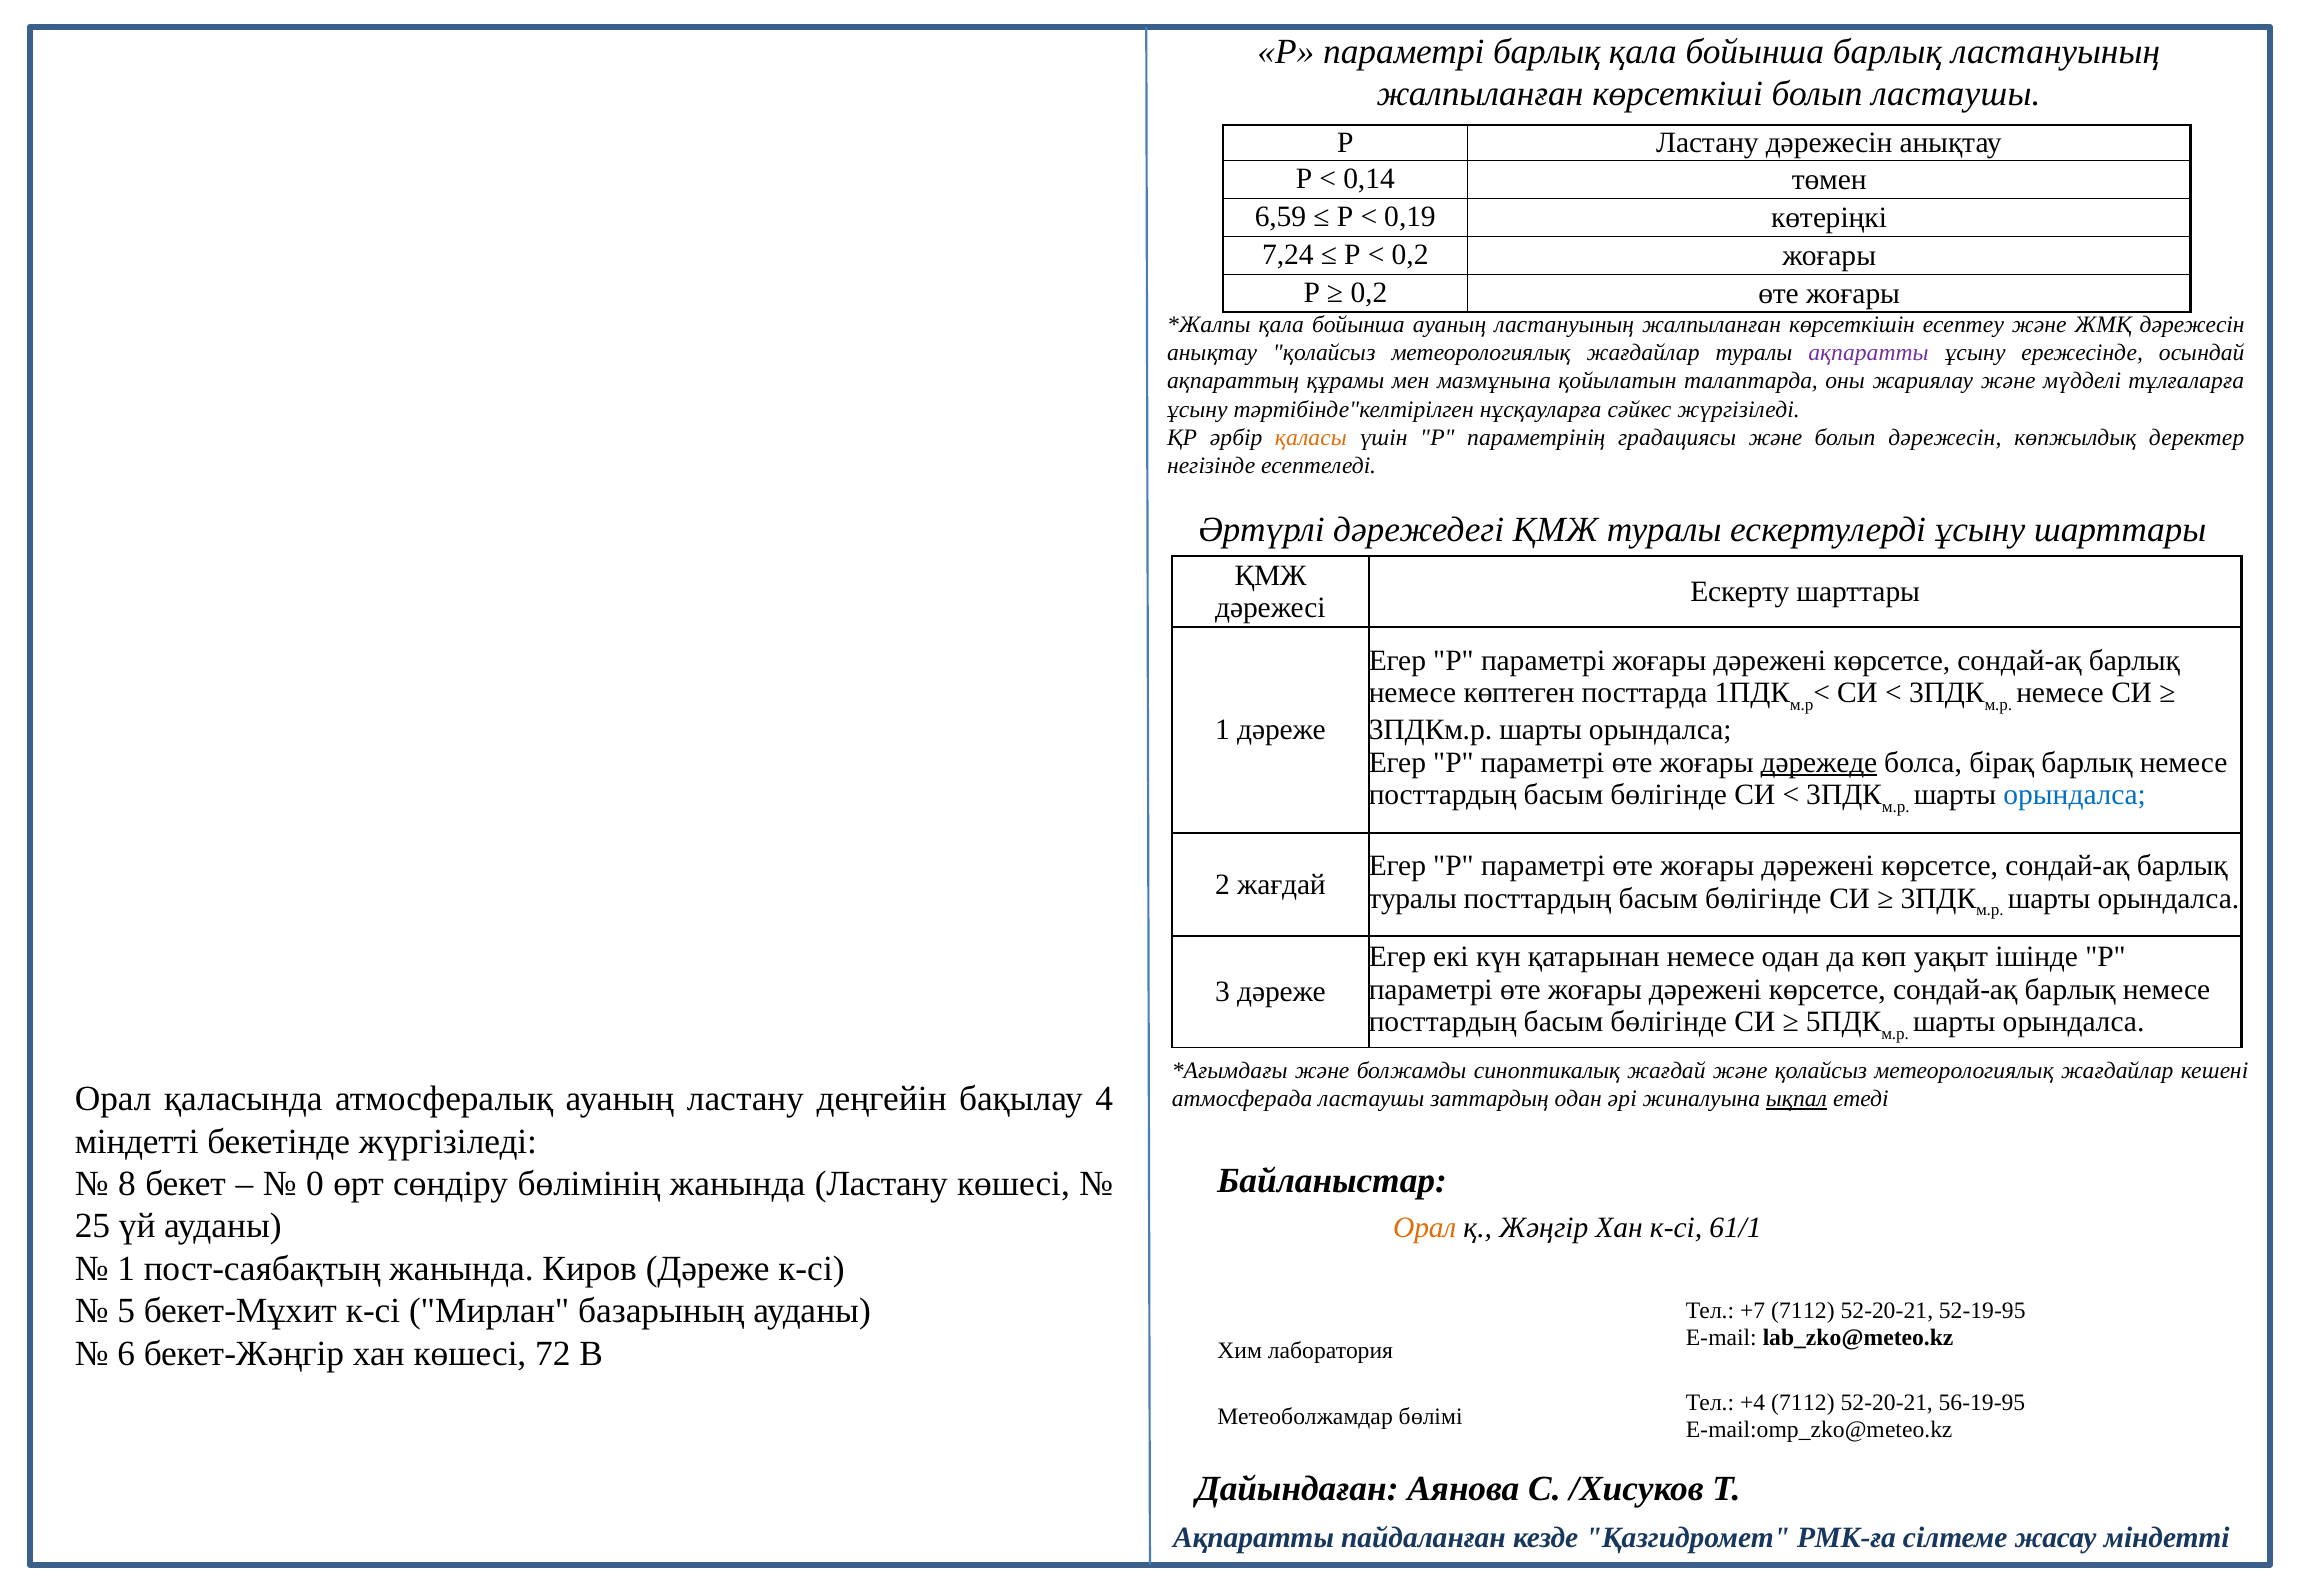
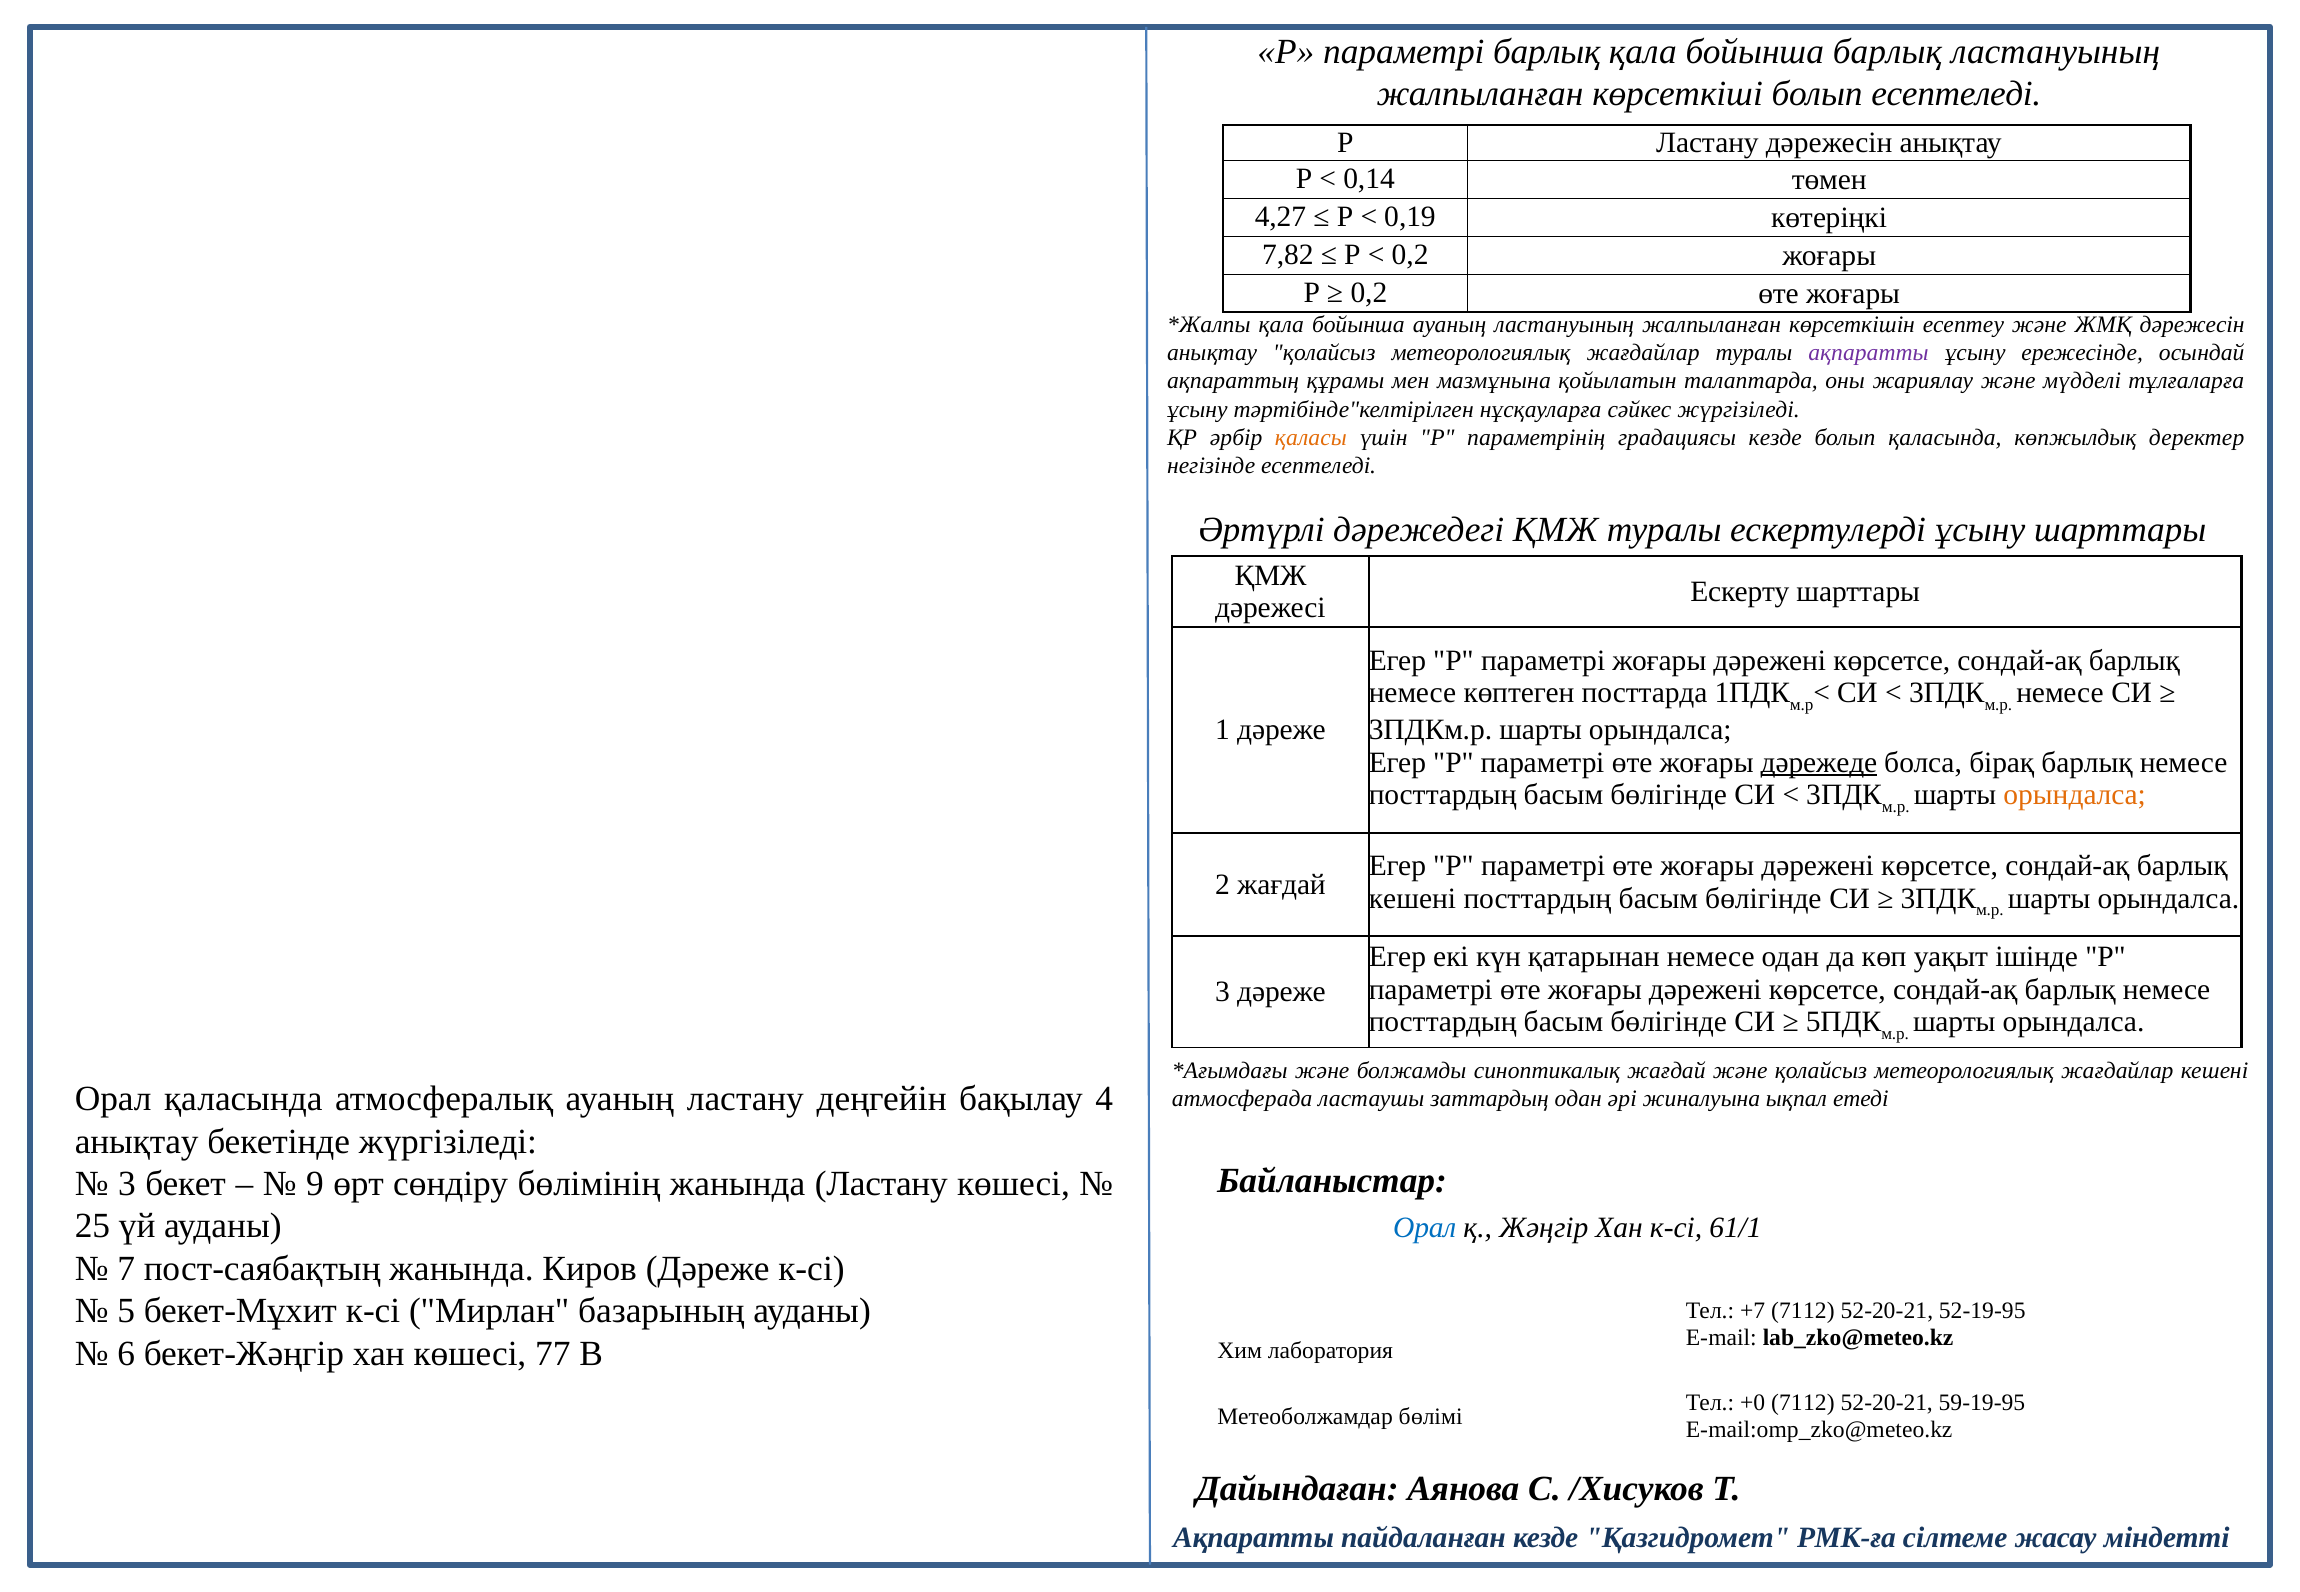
болып ластаушы: ластаушы -> есептеледі
6,59: 6,59 -> 4,27
7,24: 7,24 -> 7,82
градациясы және: және -> кезде
болып дәрежесін: дәрежесін -> қаласында
орындалса at (2075, 795) colour: blue -> orange
туралы at (1413, 899): туралы -> кешені
ықпал underline: present -> none
міндетті at (137, 1142): міндетті -> анықтау
8 at (127, 1184): 8 -> 3
0: 0 -> 9
Орал at (1425, 1228) colour: orange -> blue
1 at (126, 1269): 1 -> 7
72: 72 -> 77
+4: +4 -> +0
56-19-95: 56-19-95 -> 59-19-95
